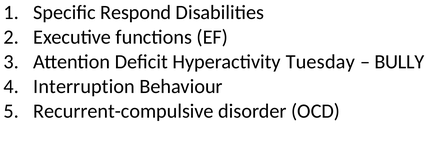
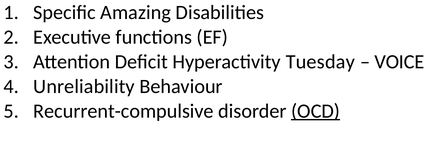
Respond: Respond -> Amazing
BULLY: BULLY -> VOICE
Interruption: Interruption -> Unreliability
OCD underline: none -> present
